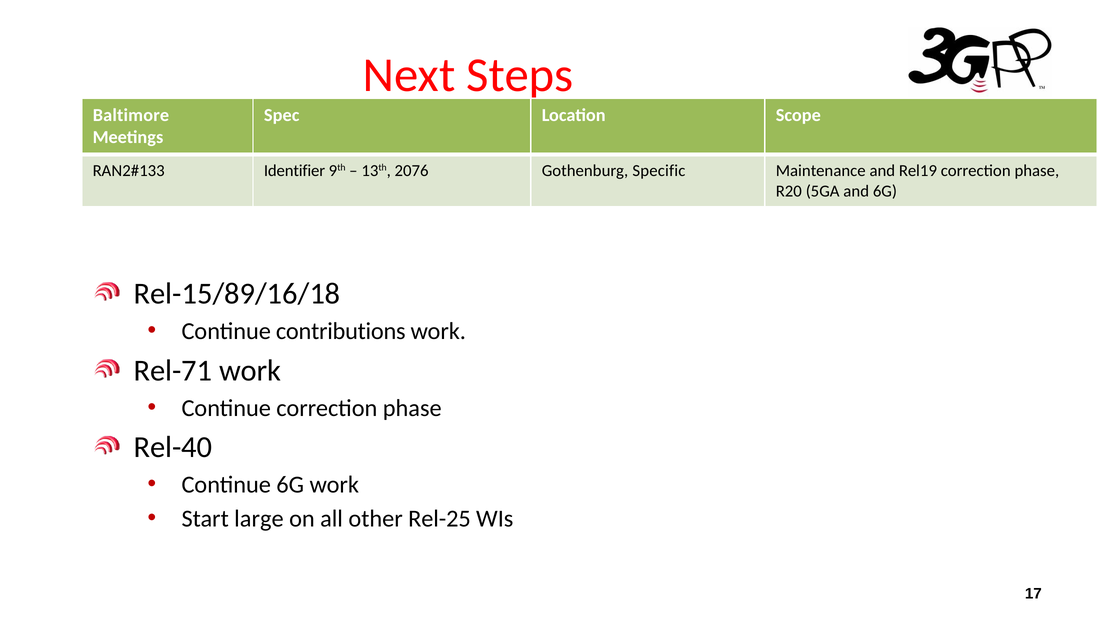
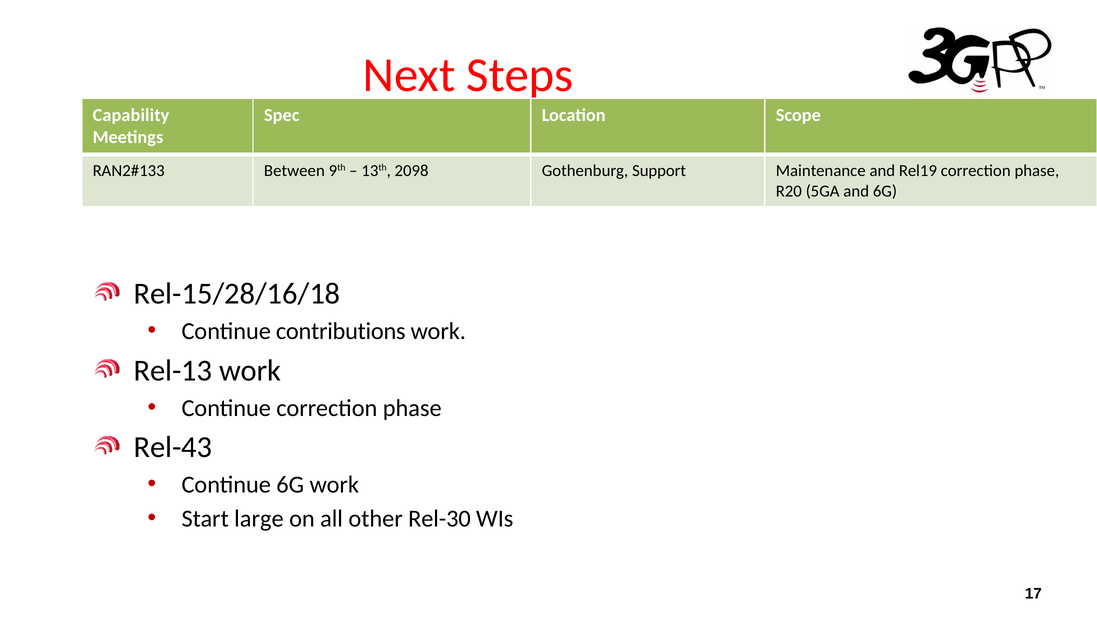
Baltimore: Baltimore -> Capability
Identifier: Identifier -> Between
2076: 2076 -> 2098
Specific: Specific -> Support
Rel-15/89/16/18: Rel-15/89/16/18 -> Rel-15/28/16/18
Rel-71: Rel-71 -> Rel-13
Rel-40: Rel-40 -> Rel-43
Rel-25: Rel-25 -> Rel-30
